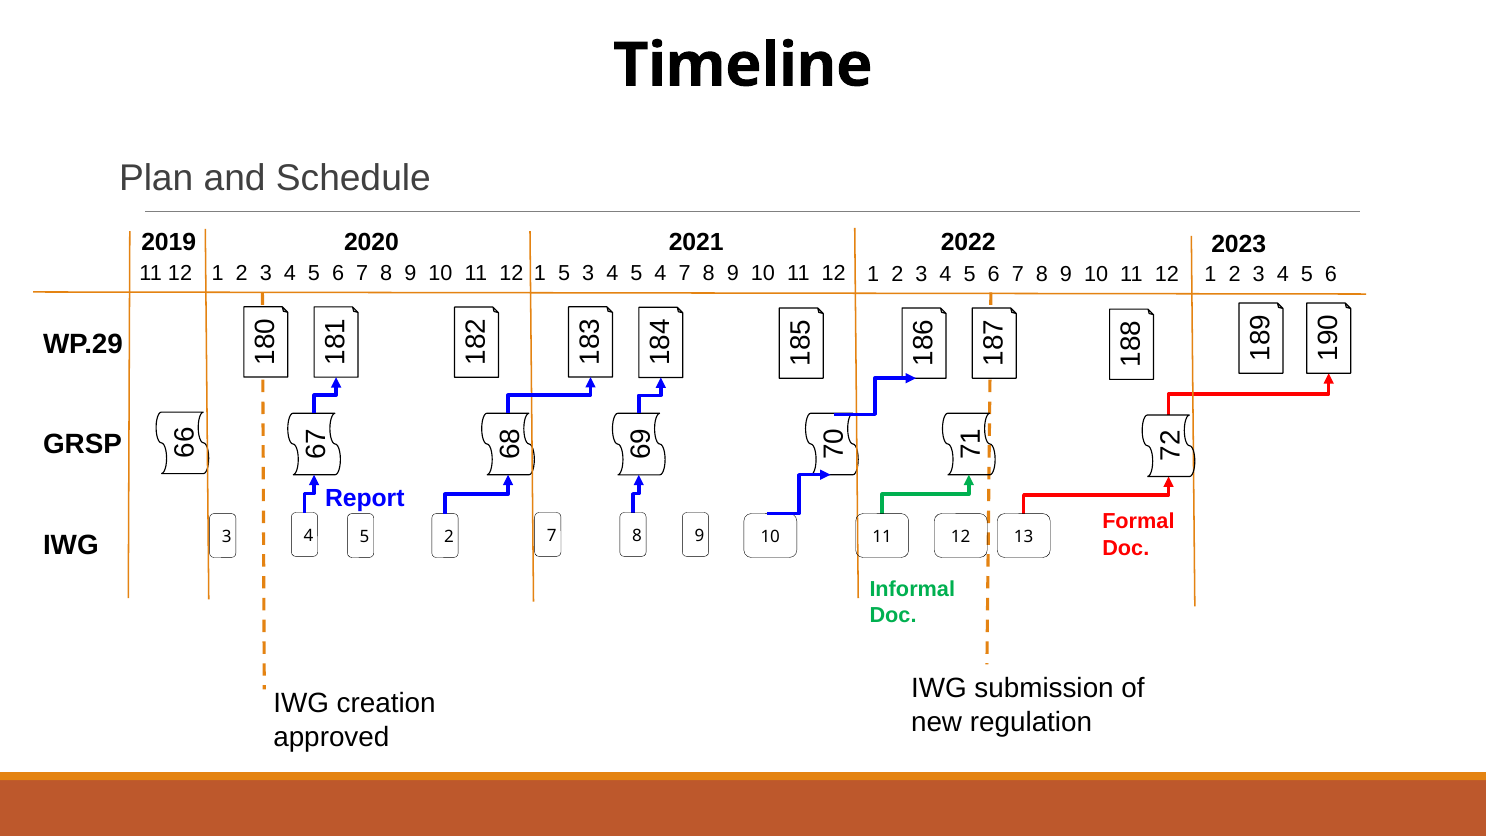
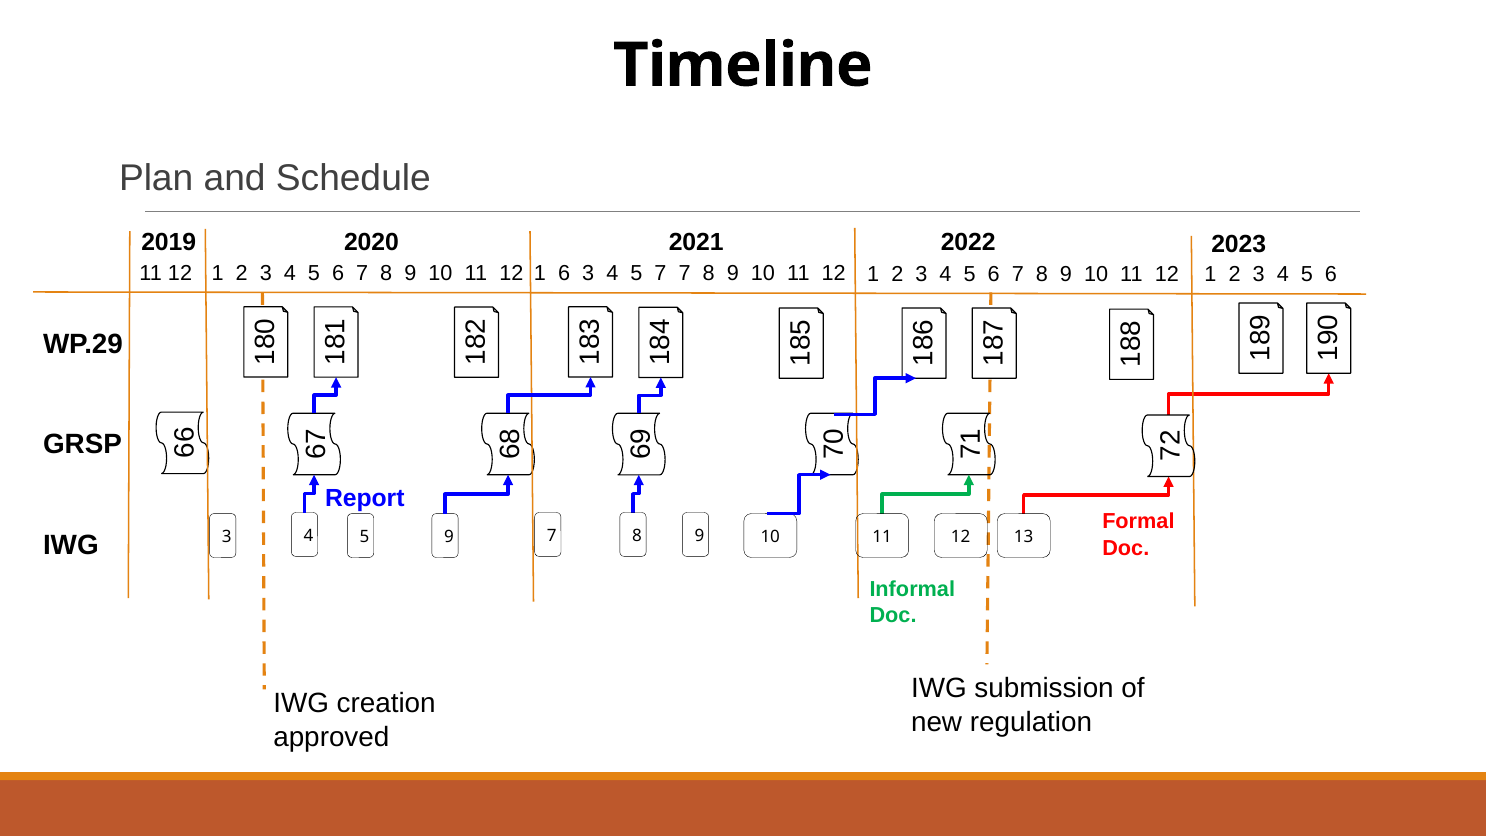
1 5: 5 -> 6
5 4: 4 -> 7
5 2: 2 -> 9
